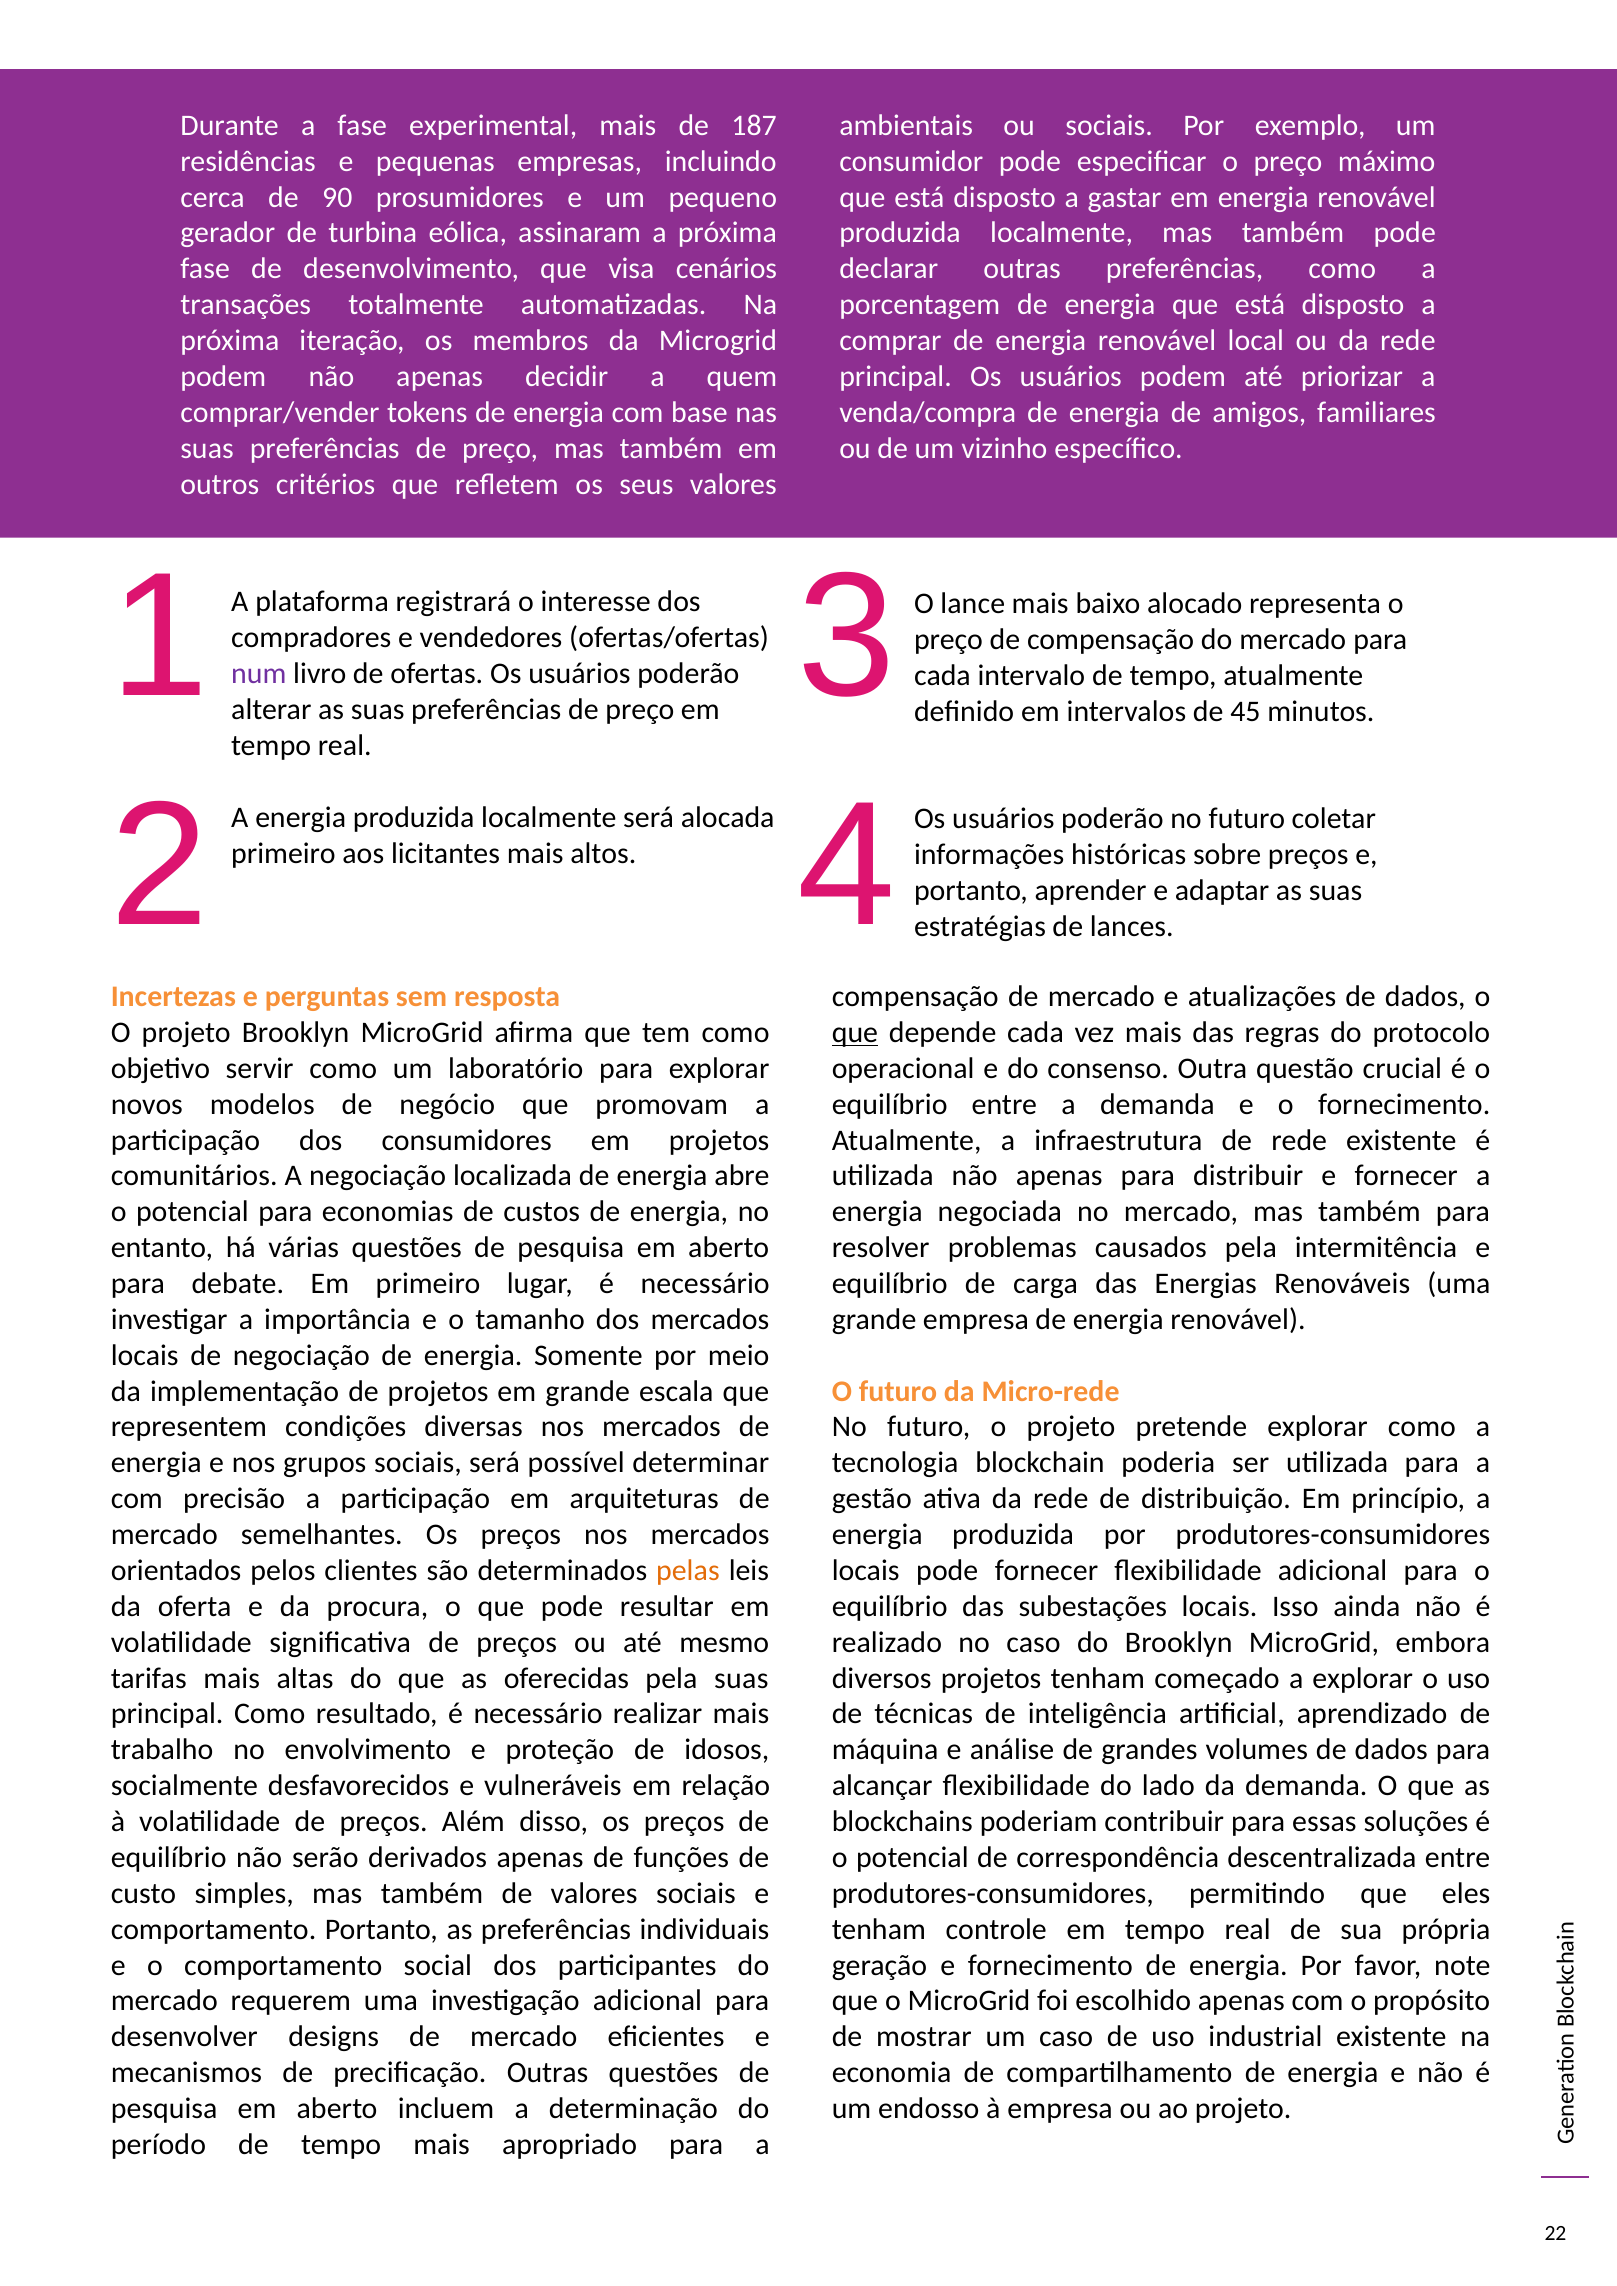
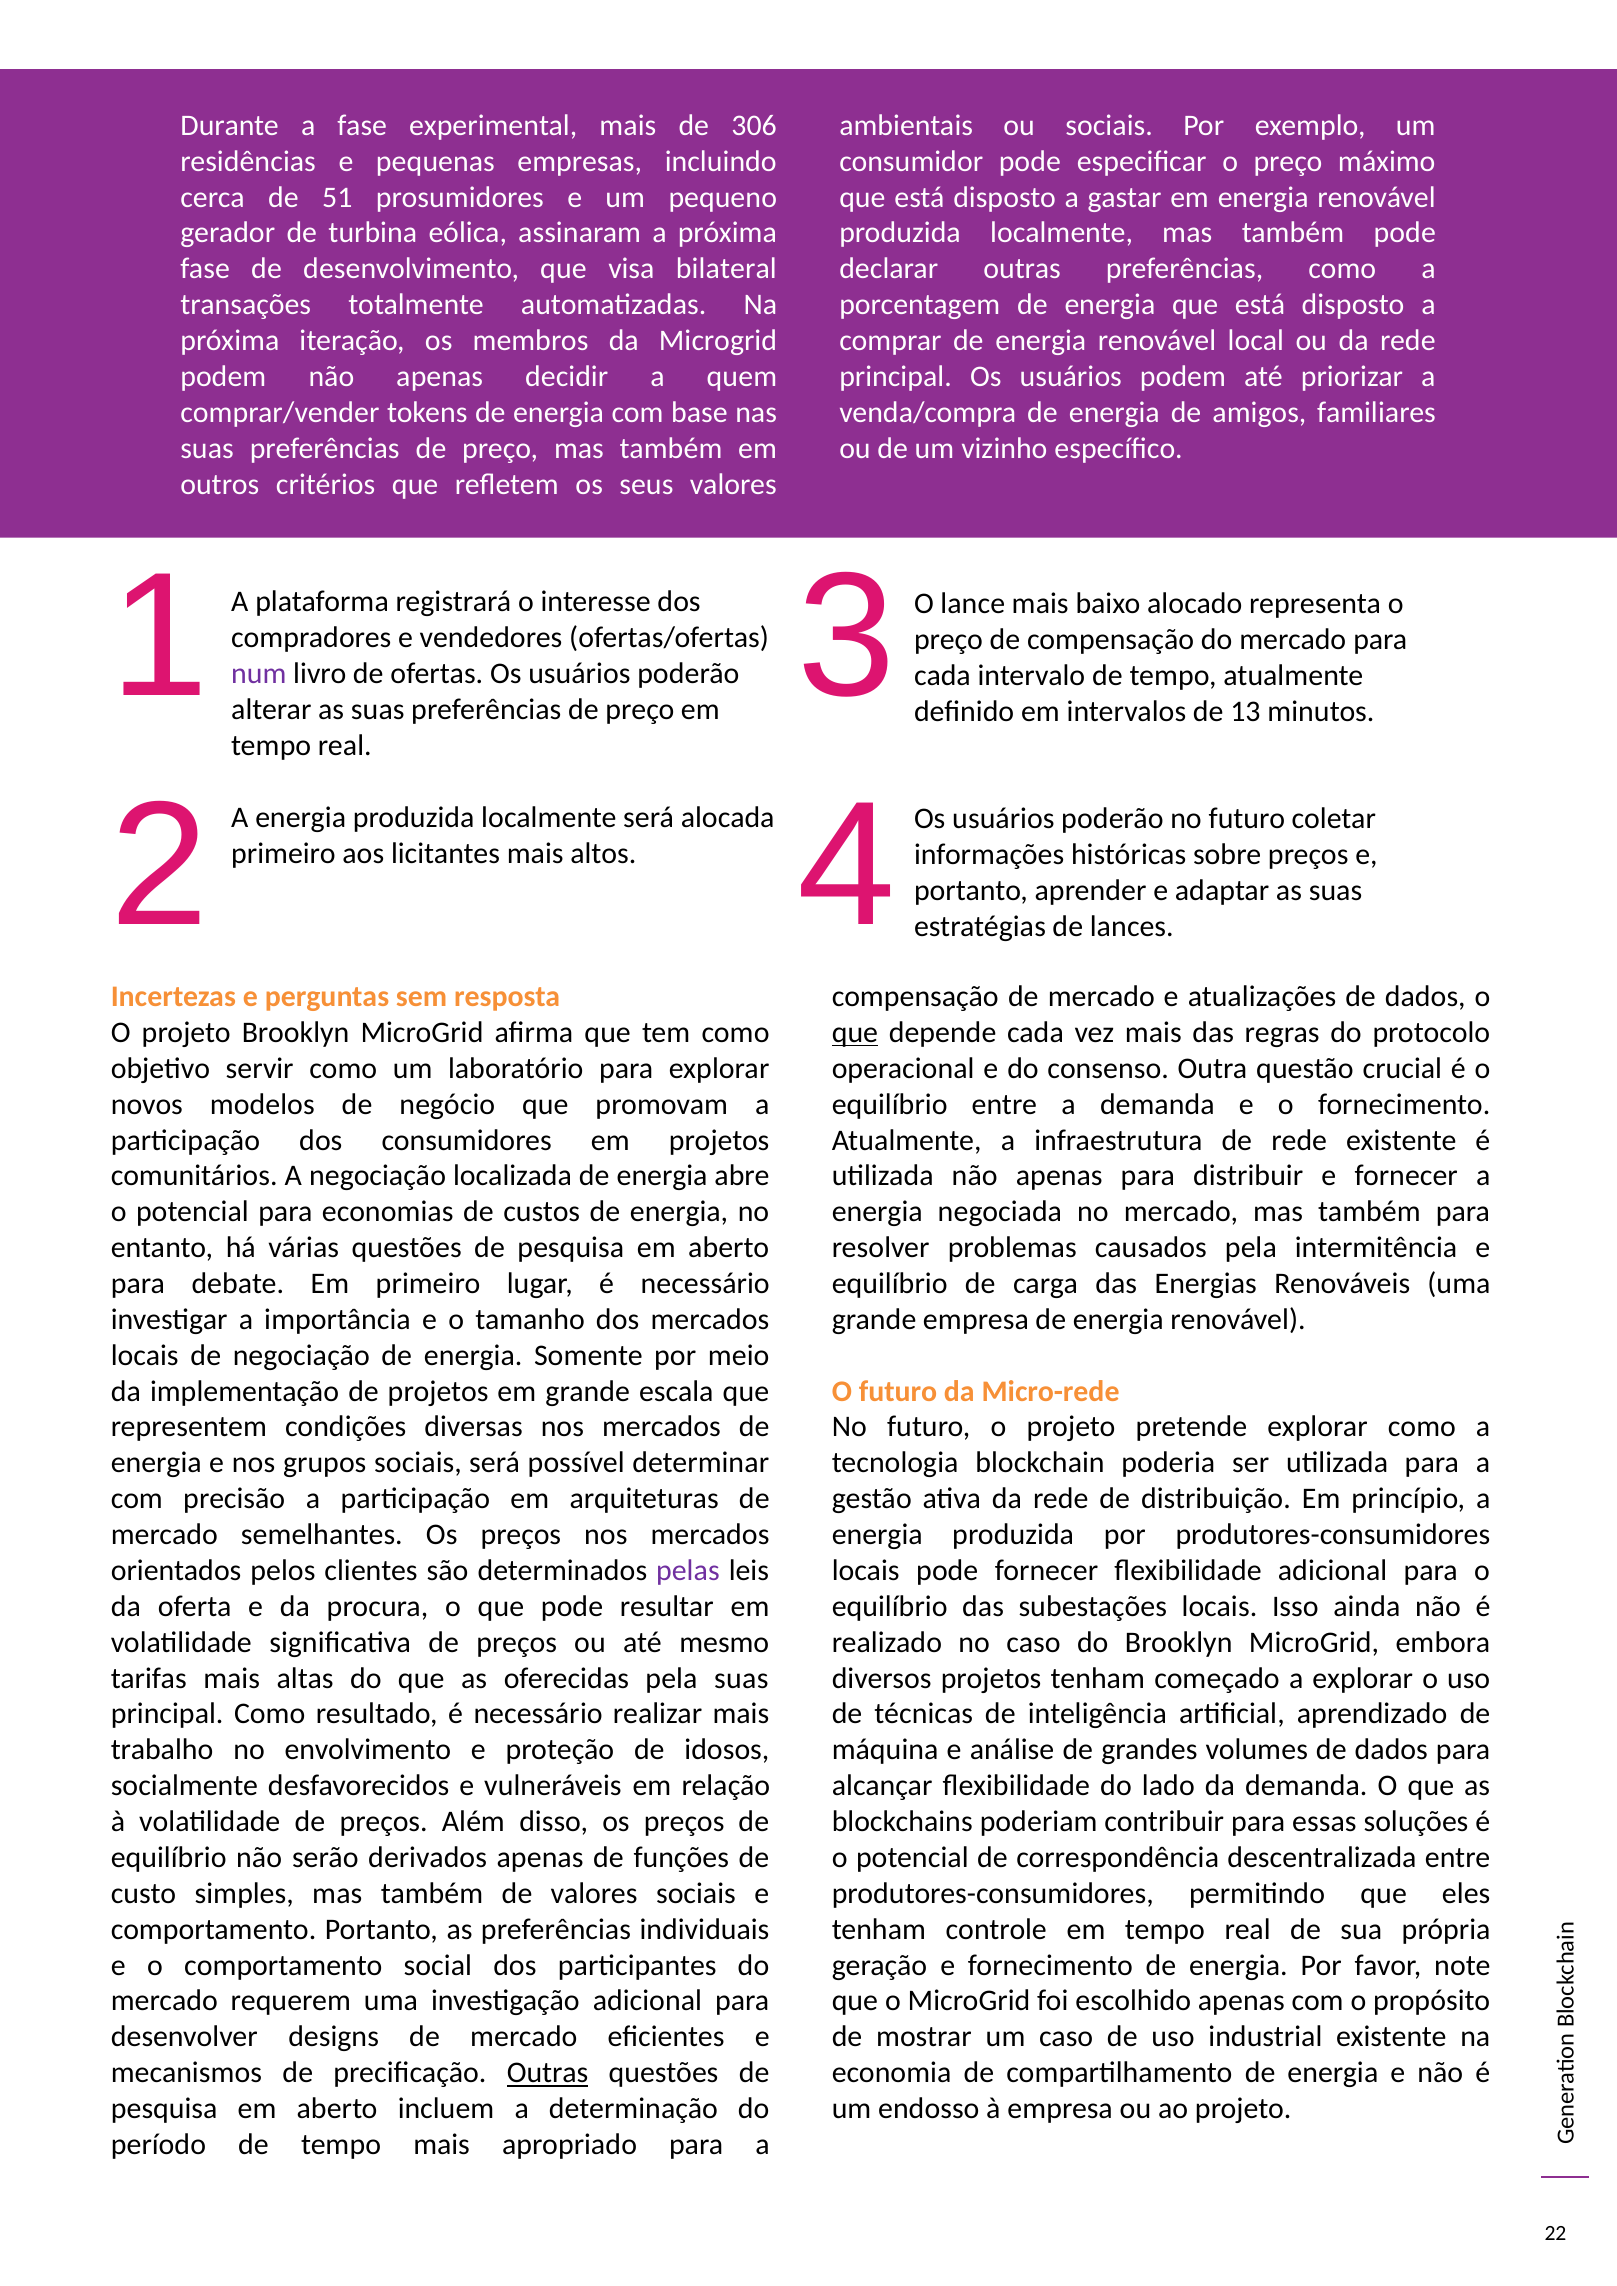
187: 187 -> 306
90: 90 -> 51
cenários: cenários -> bilateral
45: 45 -> 13
pelas colour: orange -> purple
Outras at (548, 2074) underline: none -> present
